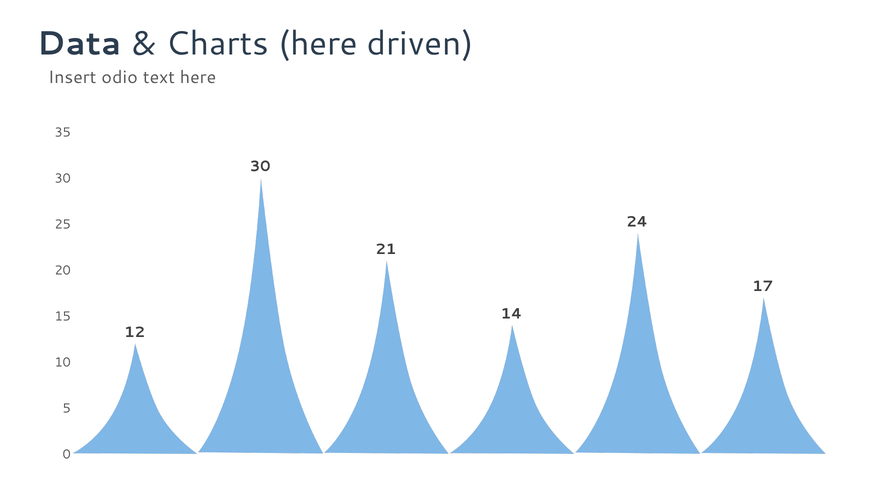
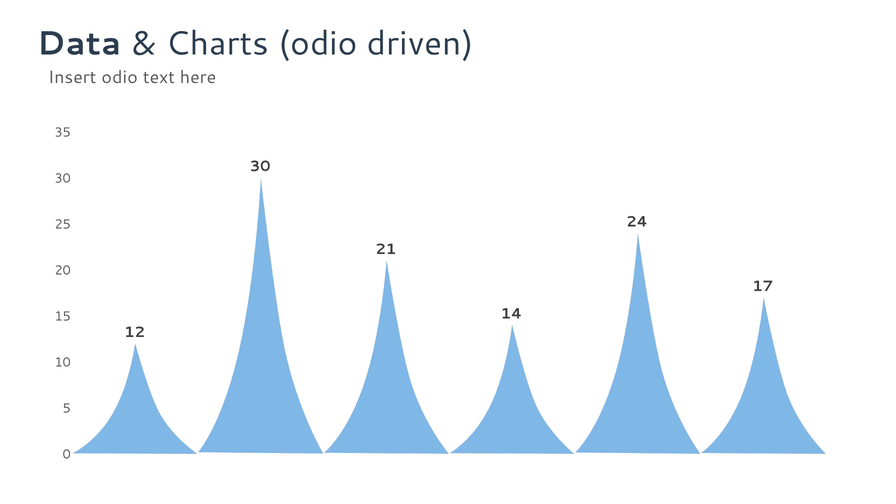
Charts here: here -> odio
